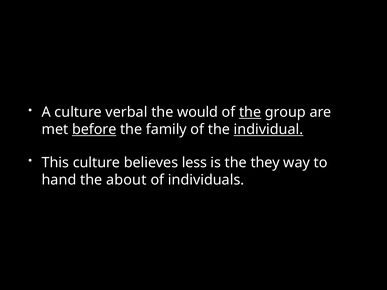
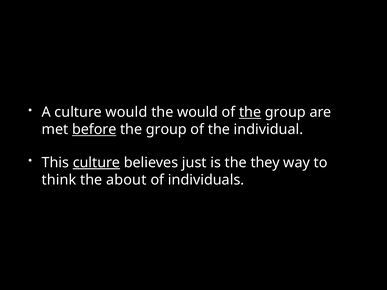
culture verbal: verbal -> would
family at (166, 130): family -> group
individual underline: present -> none
culture at (96, 163) underline: none -> present
less: less -> just
hand: hand -> think
